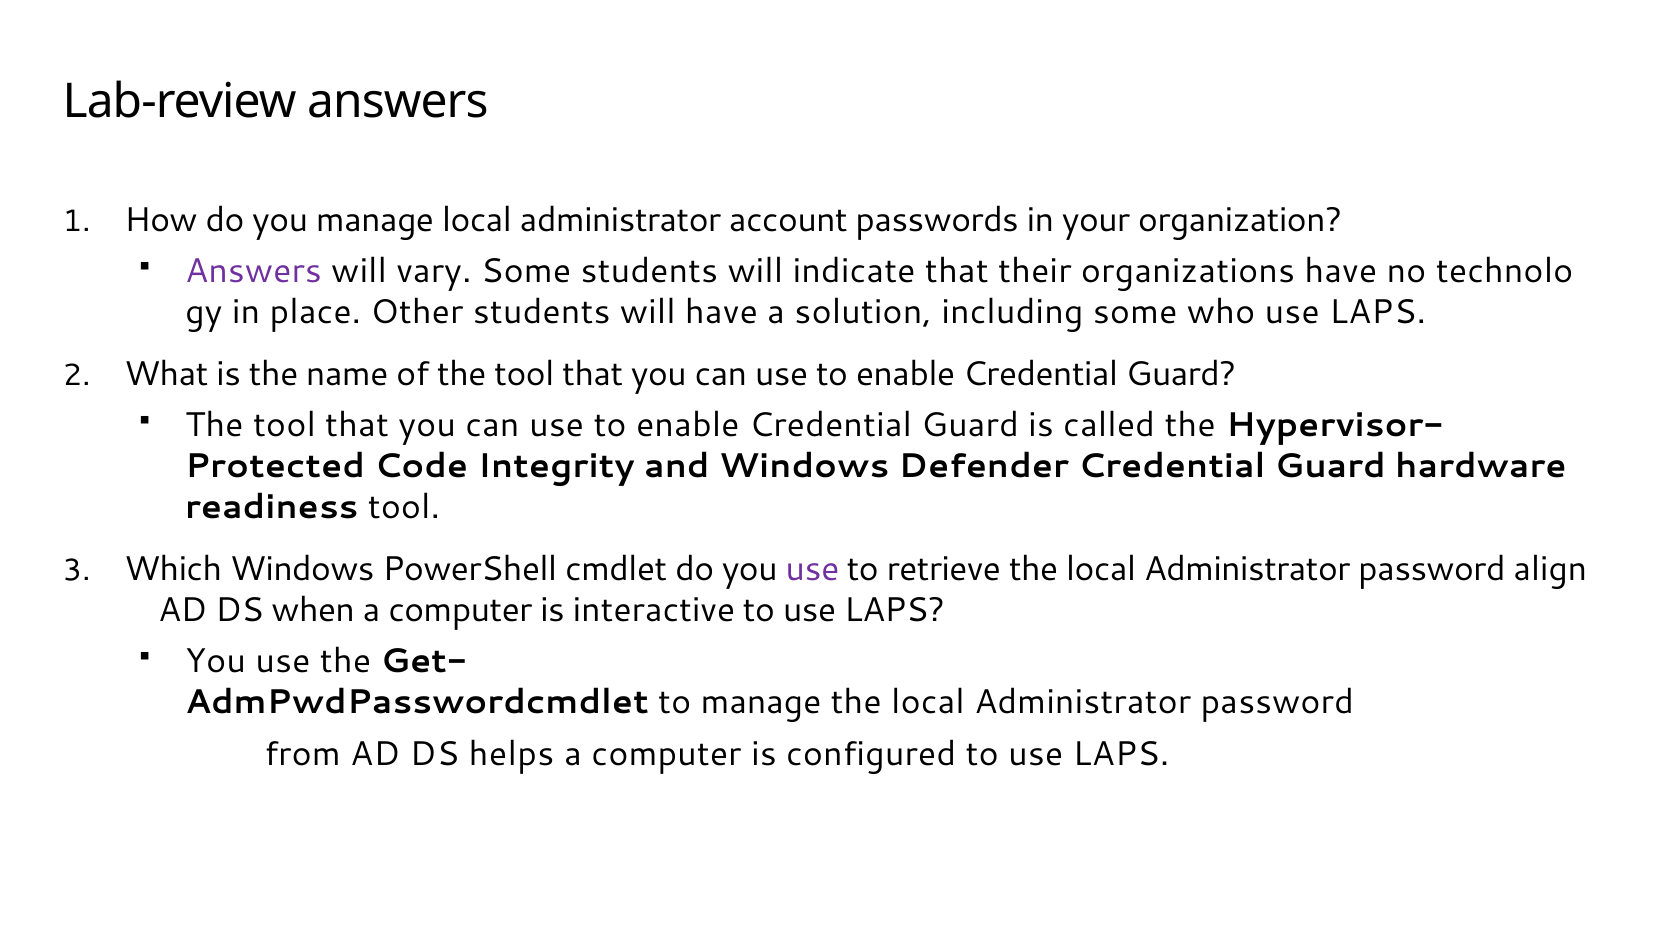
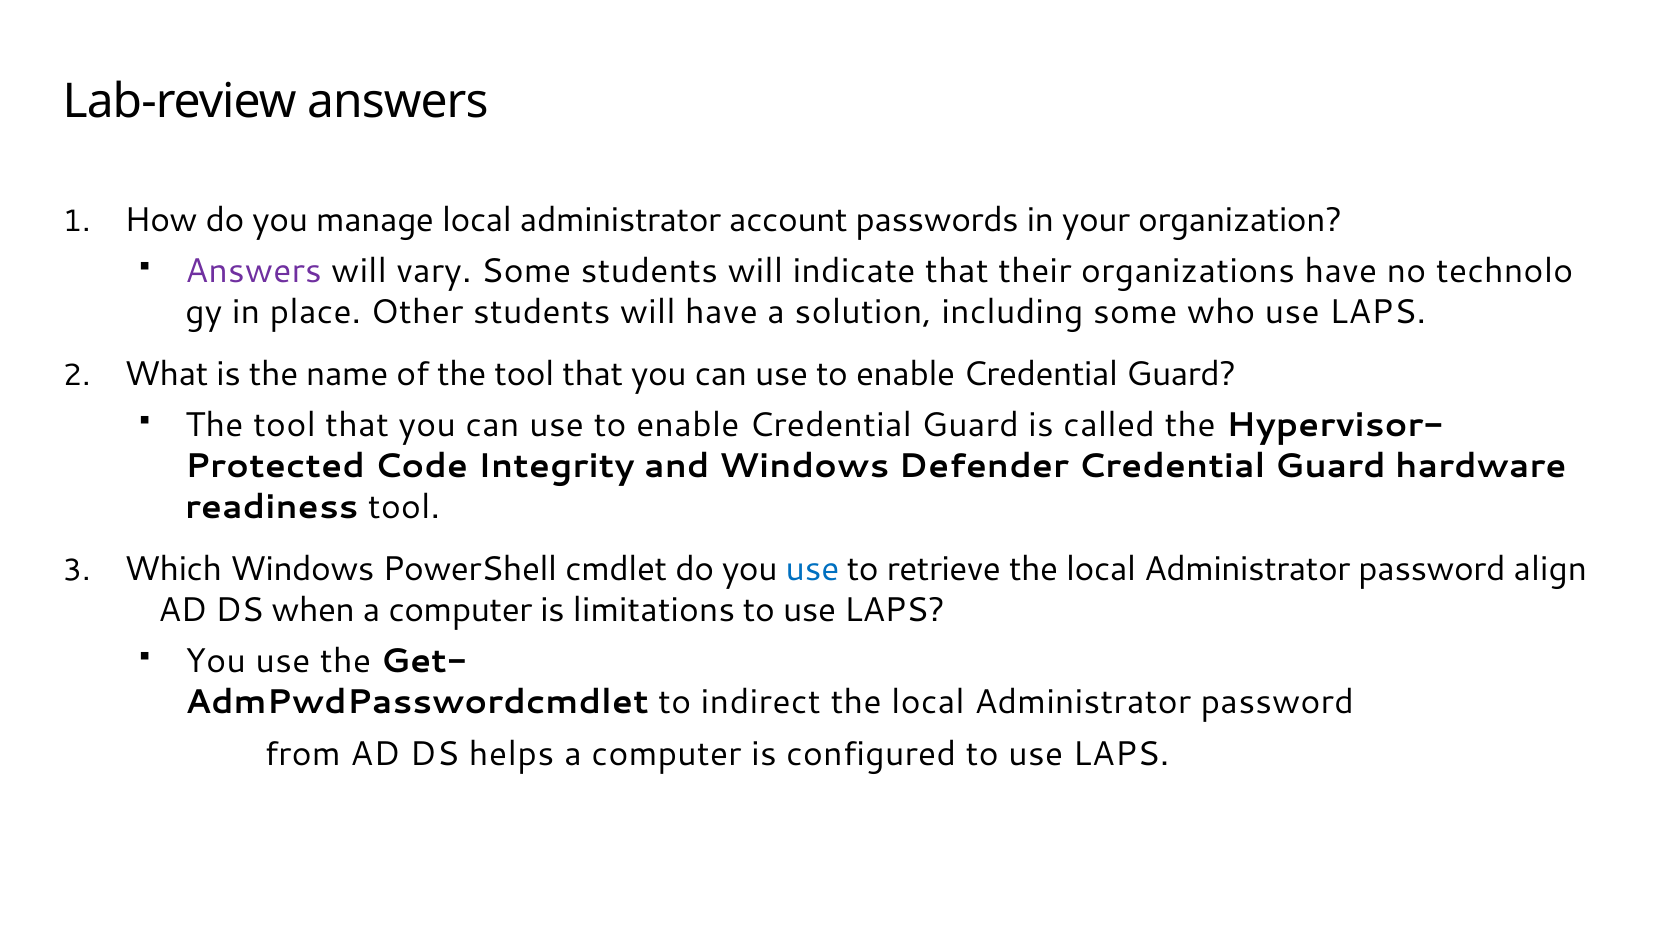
use at (812, 569) colour: purple -> blue
interactive: interactive -> limitations
to manage: manage -> indirect
